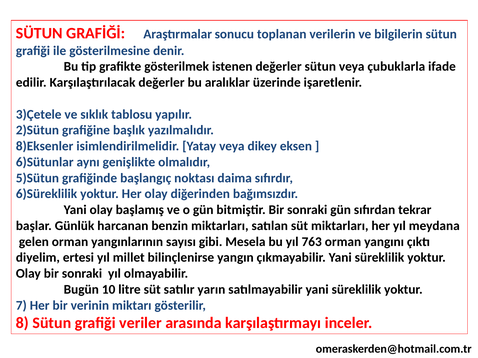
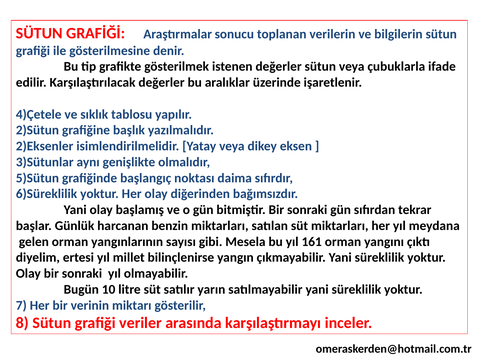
3)Çetele: 3)Çetele -> 4)Çetele
8)Eksenler: 8)Eksenler -> 2)Eksenler
6)Sütunlar: 6)Sütunlar -> 3)Sütunlar
763: 763 -> 161
